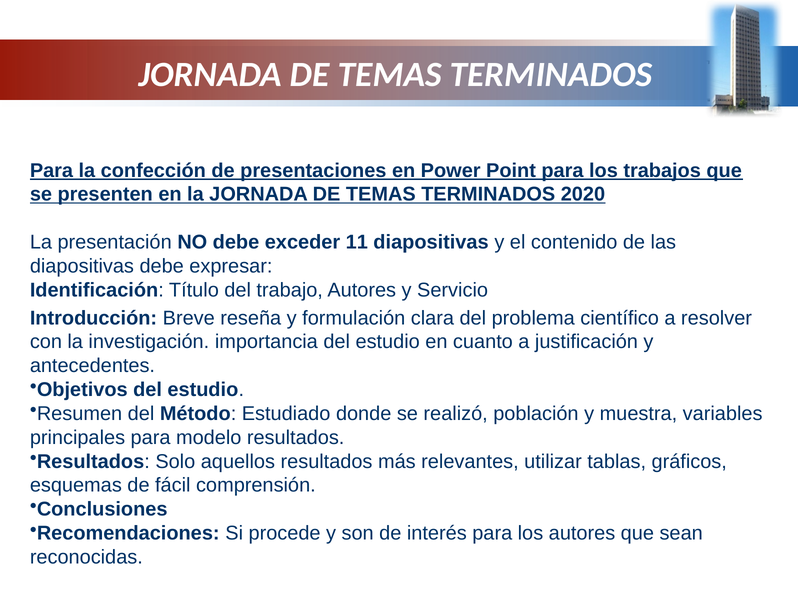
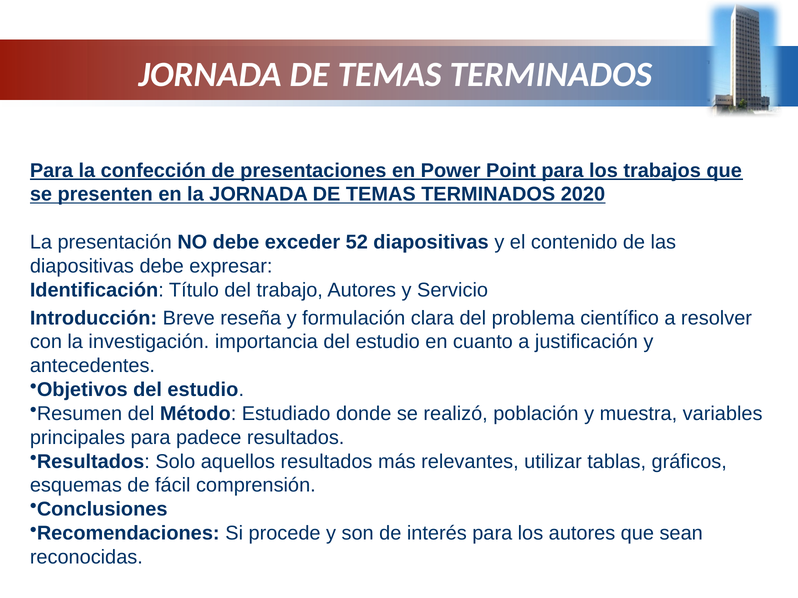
11: 11 -> 52
modelo: modelo -> padece
